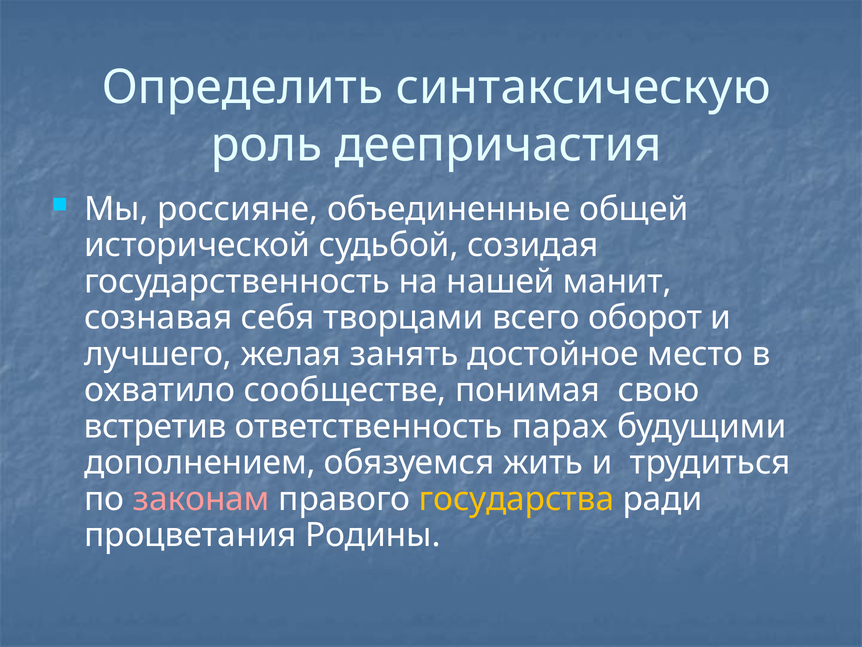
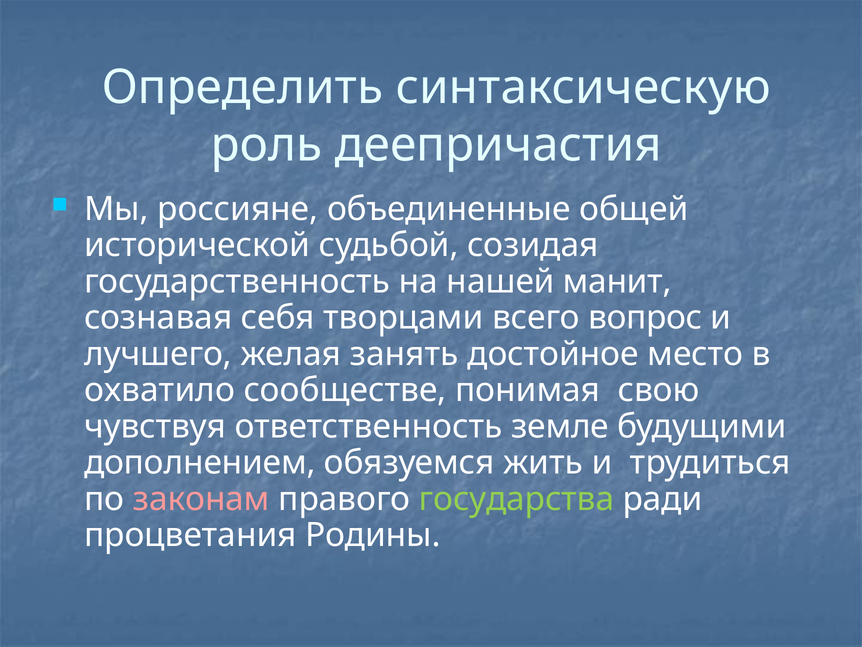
оборот: оборот -> вопрос
встретив: встретив -> чувствуя
парах: парах -> земле
государства colour: yellow -> light green
